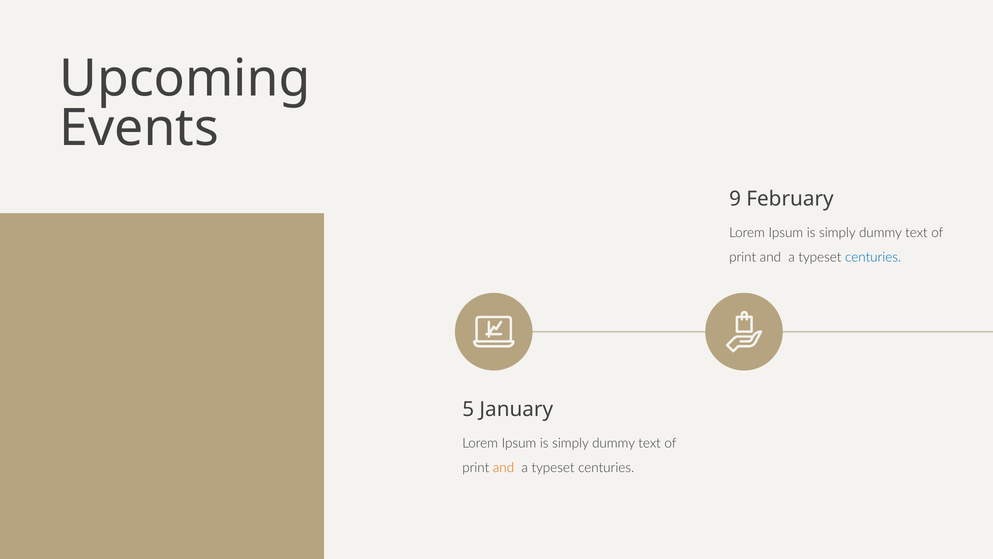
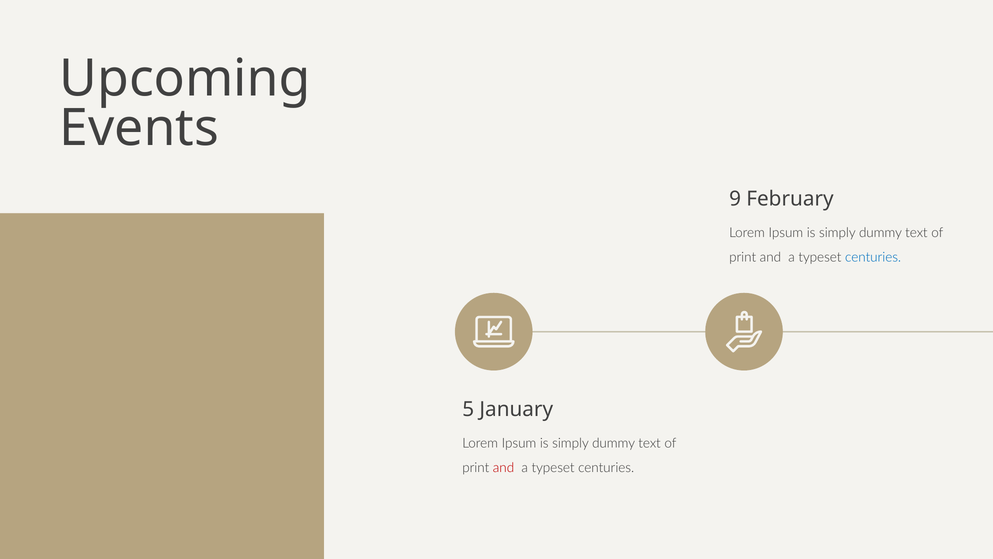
and at (504, 467) colour: orange -> red
